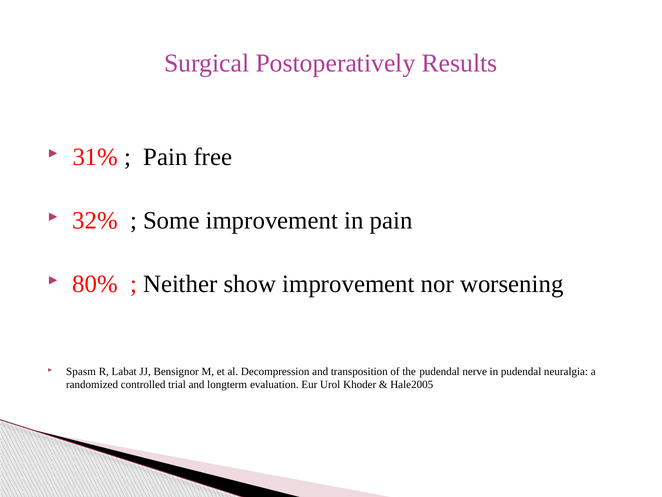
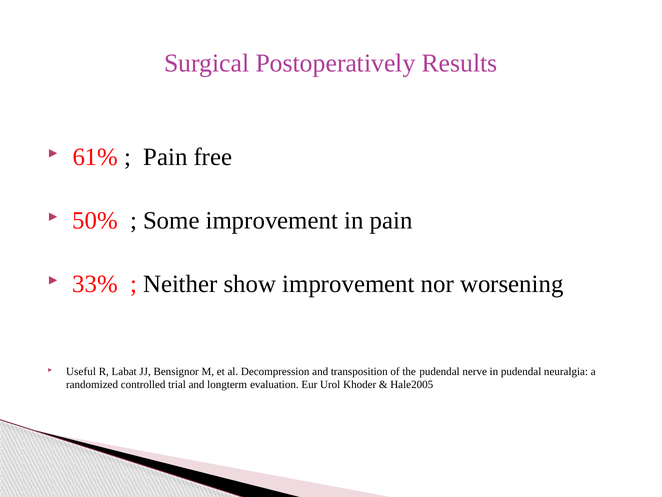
31%: 31% -> 61%
32%: 32% -> 50%
80%: 80% -> 33%
Spasm: Spasm -> Useful
